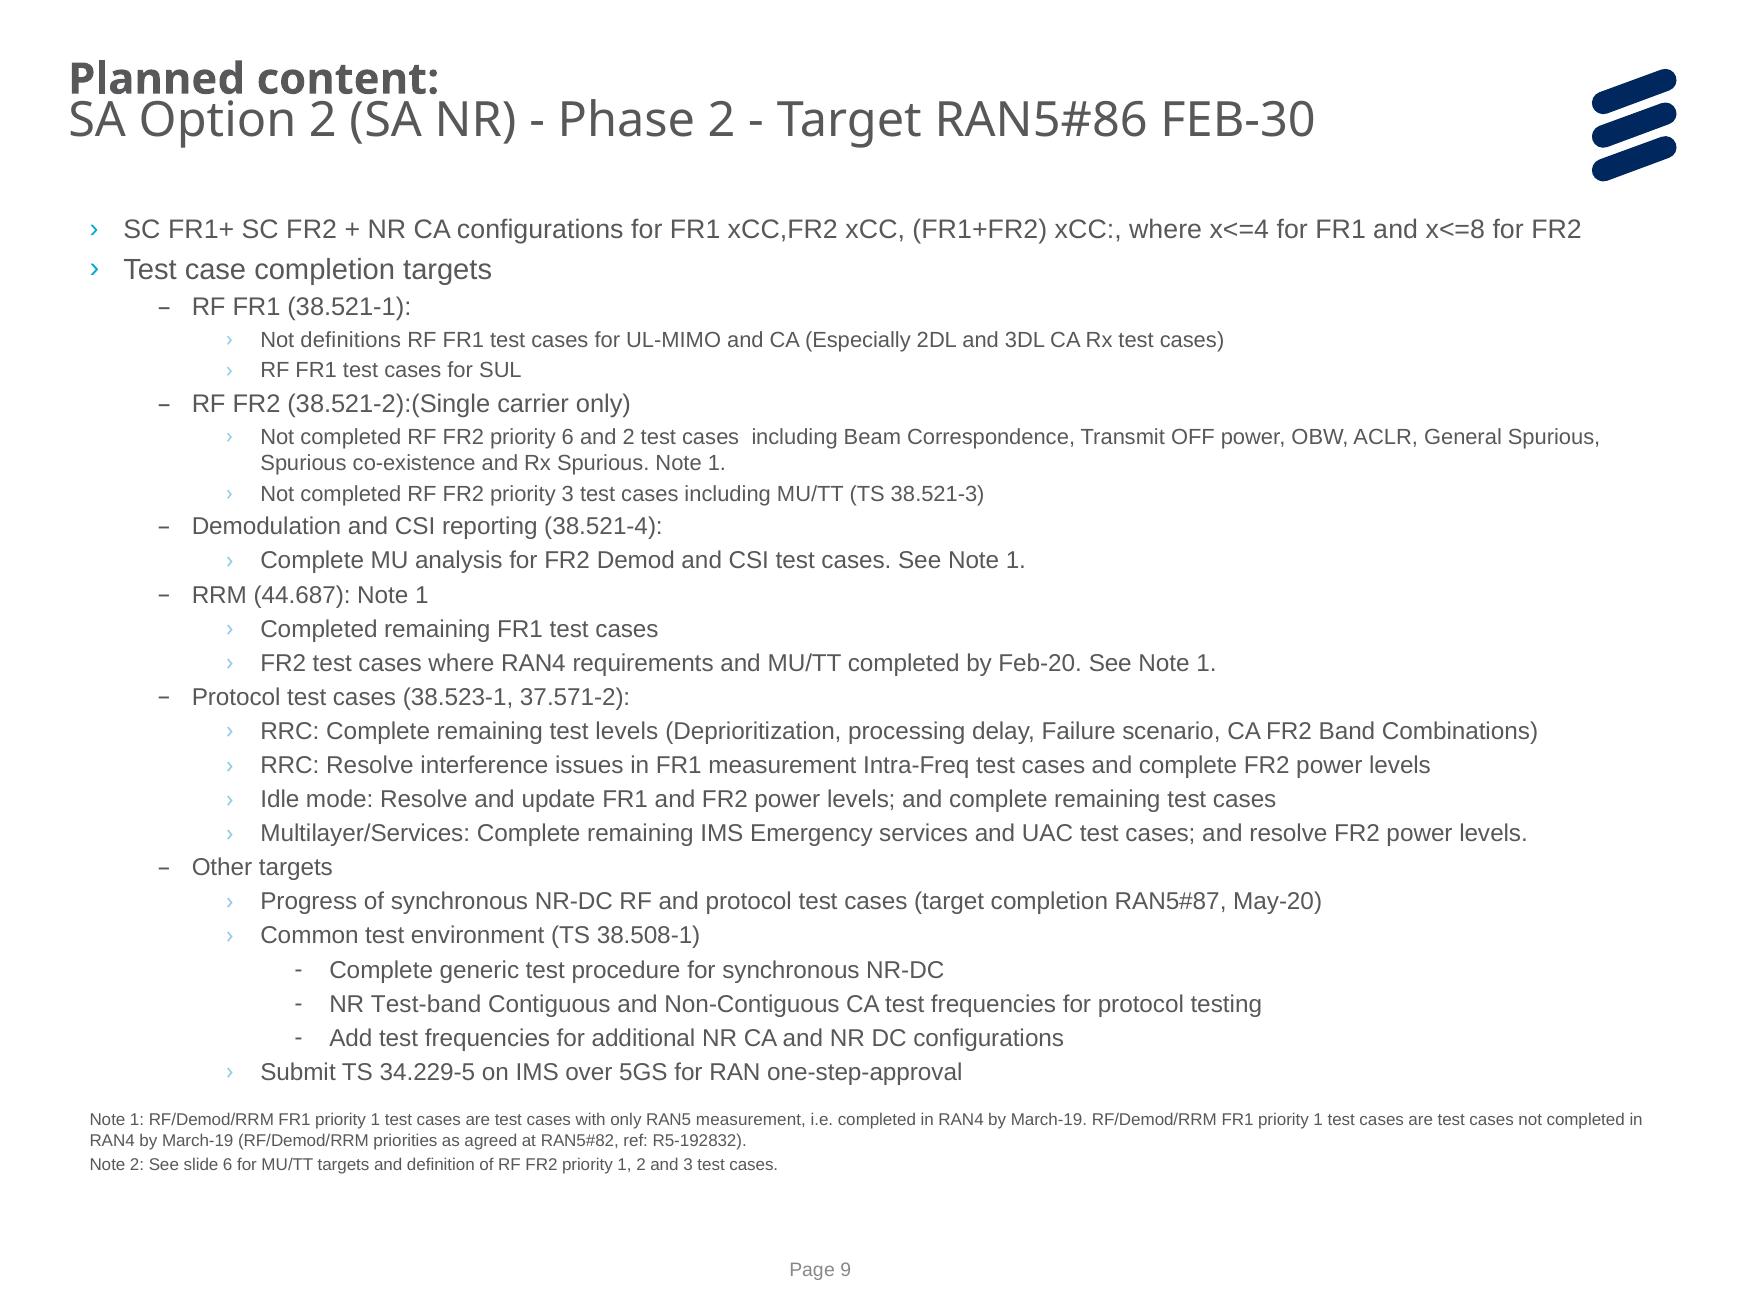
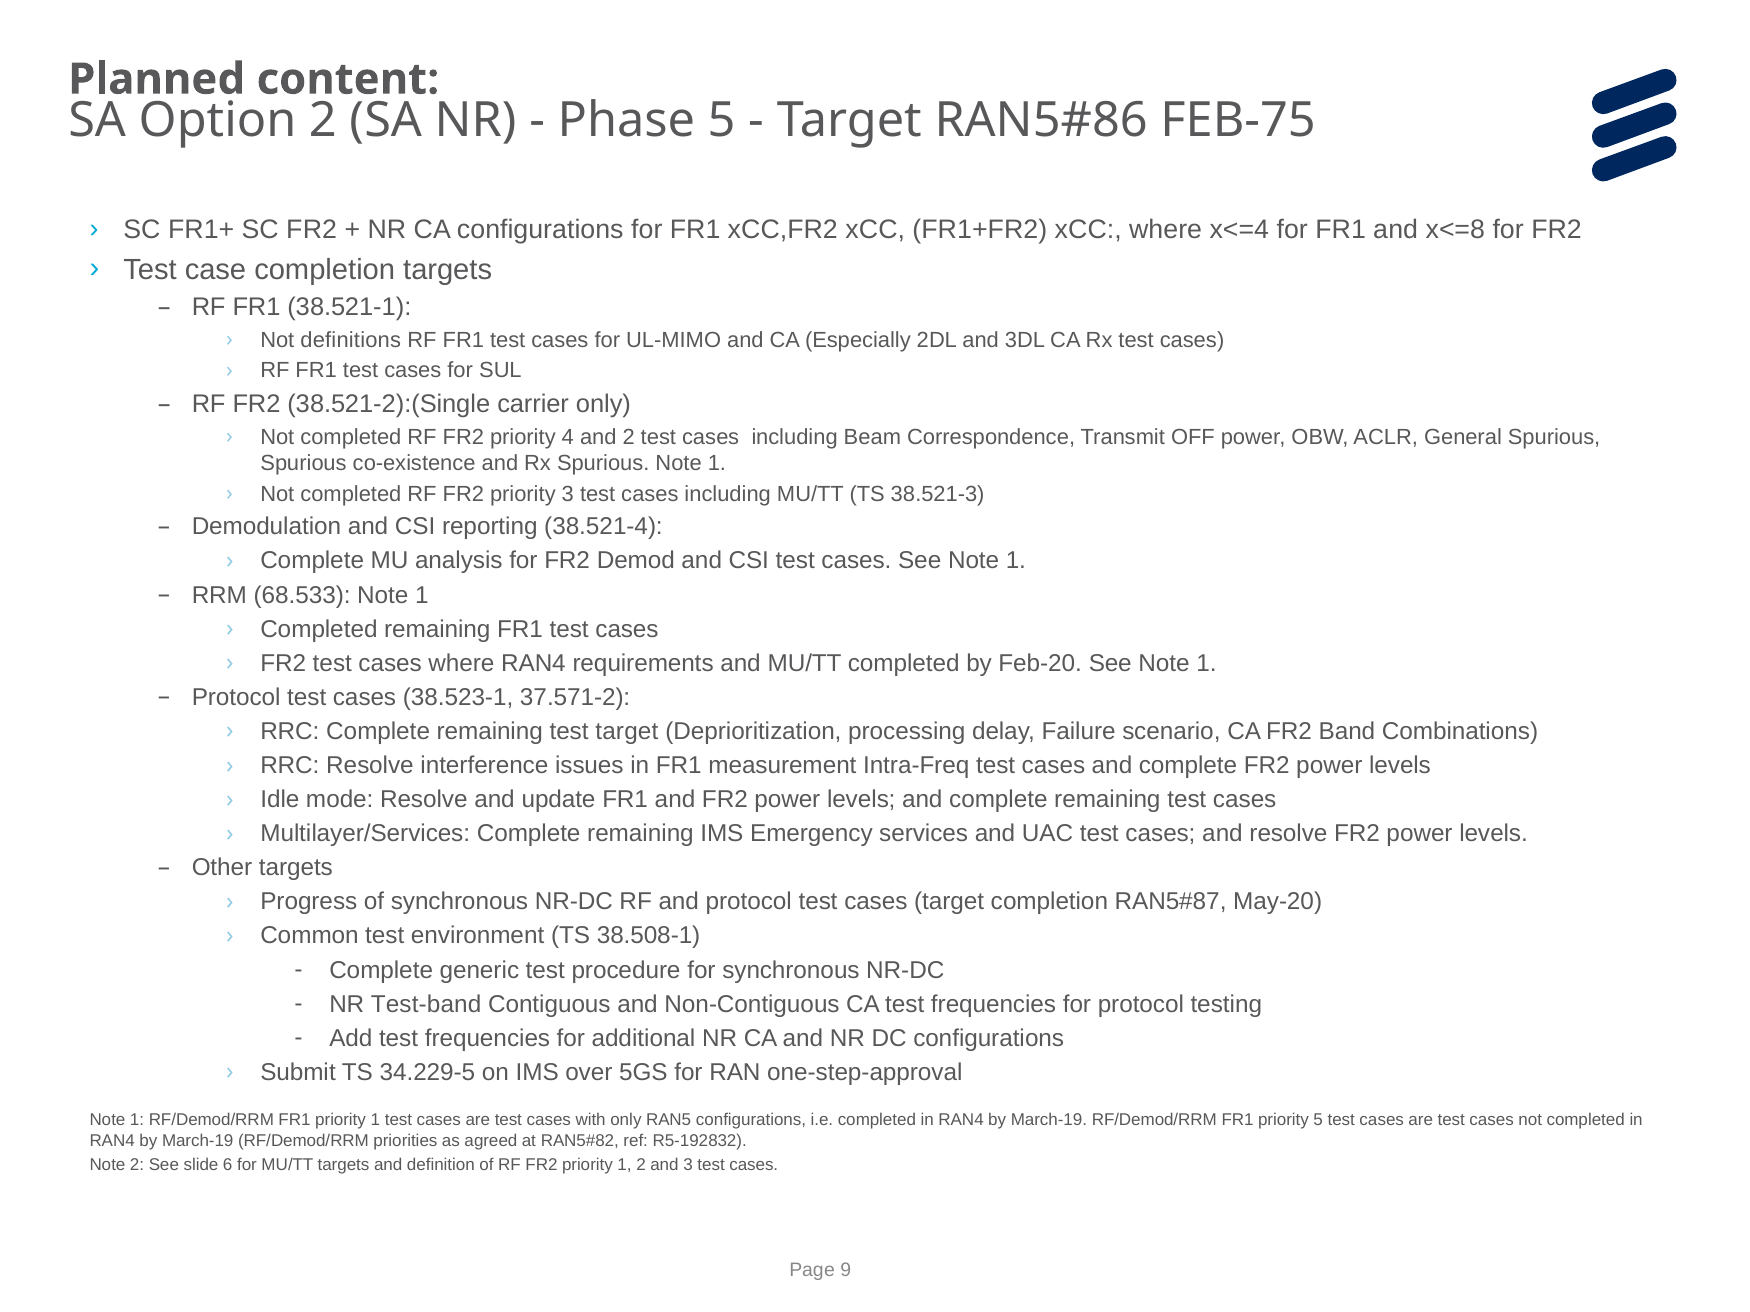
Phase 2: 2 -> 5
FEB-30: FEB-30 -> FEB-75
priority 6: 6 -> 4
44.687: 44.687 -> 68.533
test levels: levels -> target
RAN5 measurement: measurement -> configurations
1 at (1318, 1121): 1 -> 5
